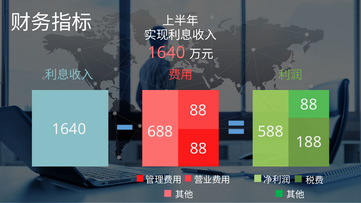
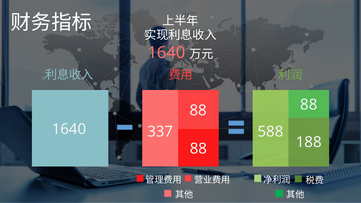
688: 688 -> 337
